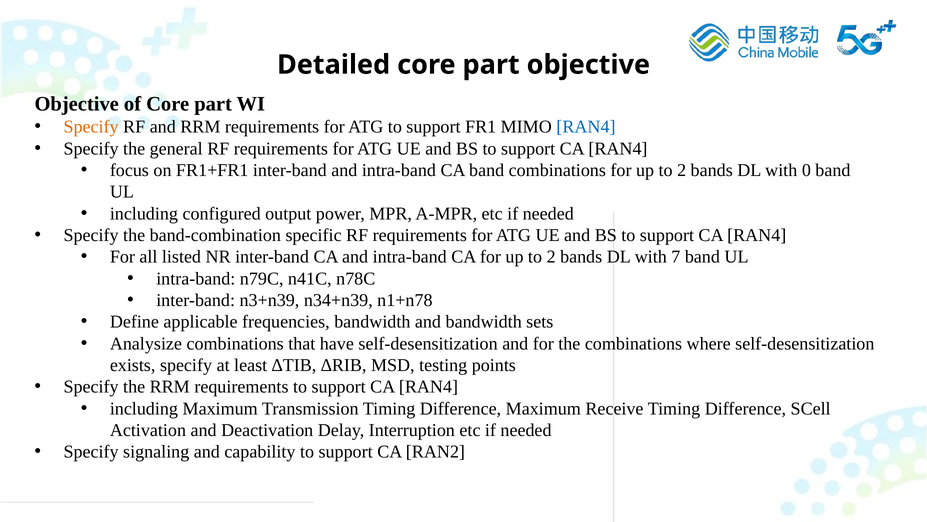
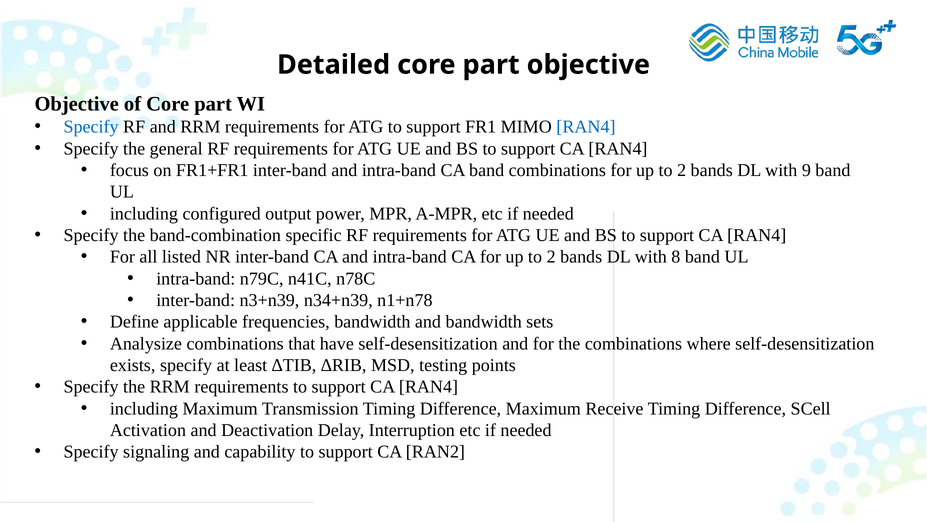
Specify at (91, 127) colour: orange -> blue
0: 0 -> 9
7: 7 -> 8
